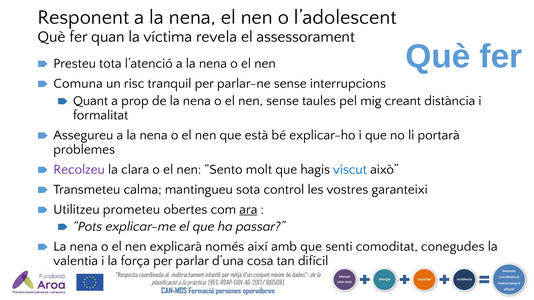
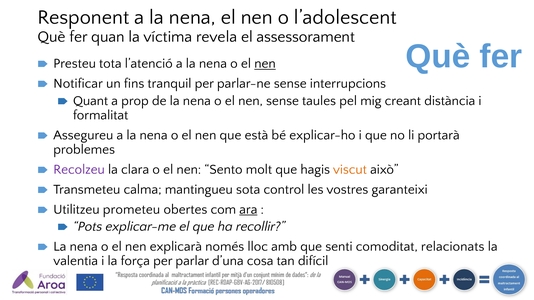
nen at (265, 64) underline: none -> present
Comuna: Comuna -> Notificar
risc: risc -> fins
viscut colour: blue -> orange
passar: passar -> recollir
així: així -> lloc
conegudes: conegudes -> relacionats
